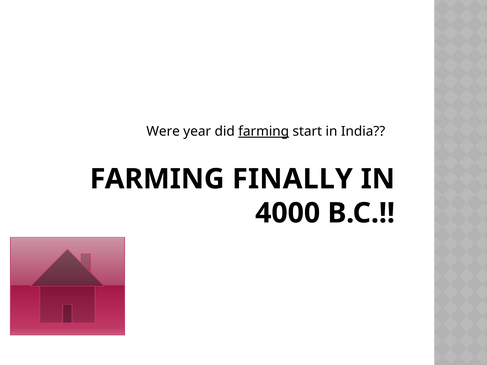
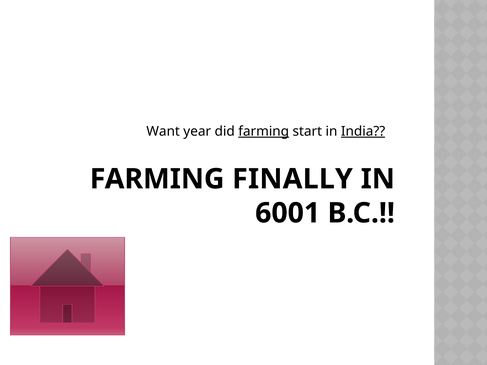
Were: Were -> Want
India underline: none -> present
4000: 4000 -> 6001
